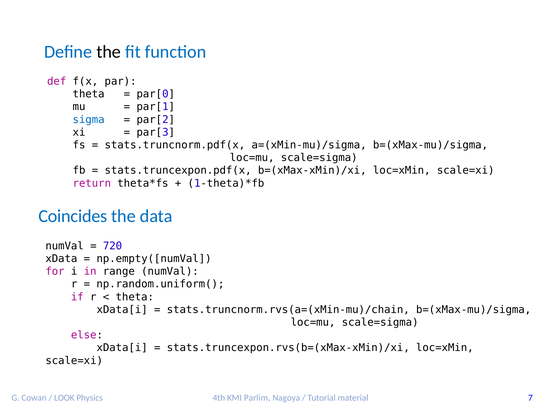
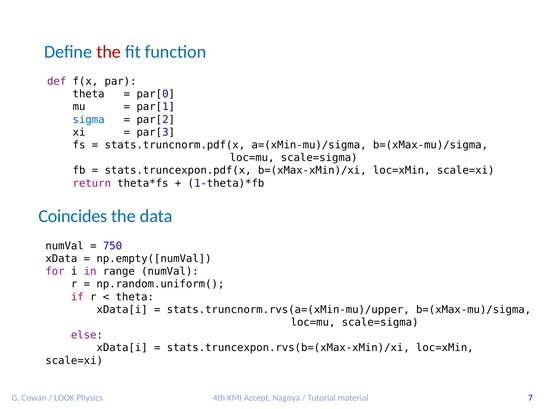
the at (109, 52) colour: black -> red
720: 720 -> 750
stats.truncnorm.rvs(a=(xMin-mu)/chain: stats.truncnorm.rvs(a=(xMin-mu)/chain -> stats.truncnorm.rvs(a=(xMin-mu)/upper
Parlim: Parlim -> Accept
